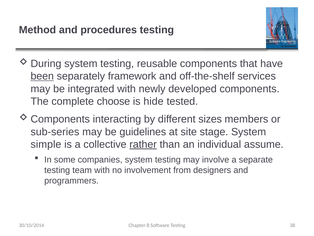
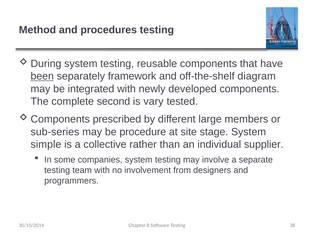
services: services -> diagram
choose: choose -> second
hide: hide -> vary
interacting: interacting -> prescribed
sizes: sizes -> large
guidelines: guidelines -> procedure
rather underline: present -> none
assume: assume -> supplier
